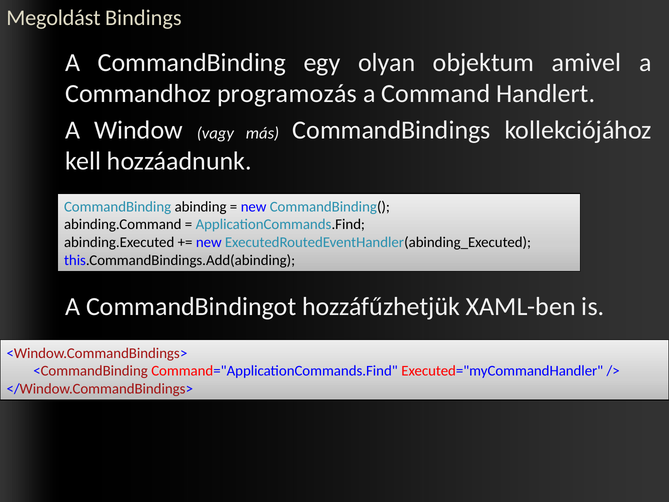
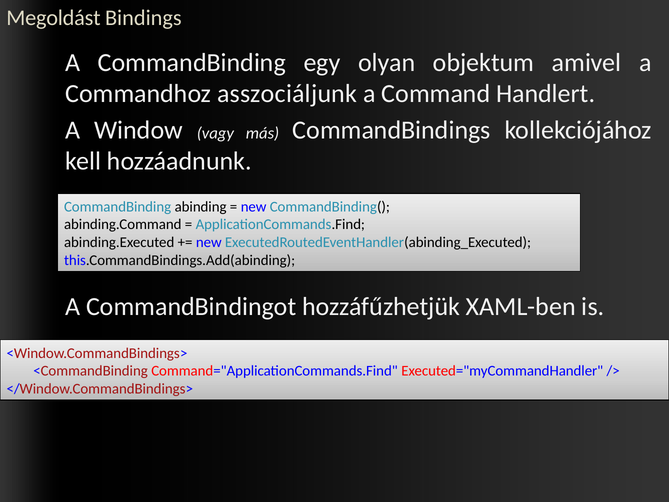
programozás: programozás -> asszociáljunk
